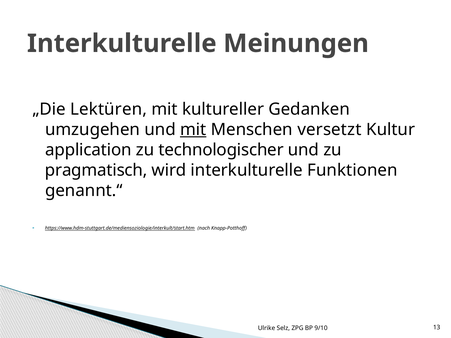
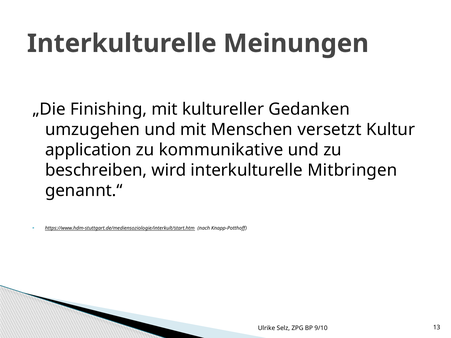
Lektüren: Lektüren -> Finishing
mit at (193, 130) underline: present -> none
technologischer: technologischer -> kommunikative
pragmatisch: pragmatisch -> beschreiben
Funktionen: Funktionen -> Mitbringen
